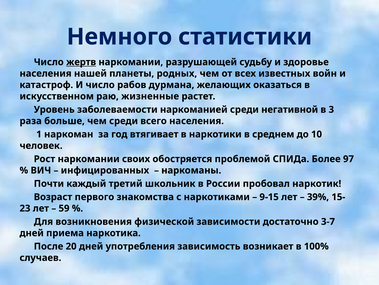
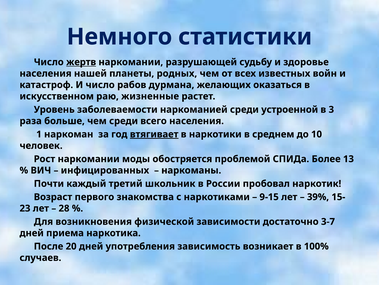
негативной: негативной -> устроенной
втягивает underline: none -> present
своих: своих -> моды
97: 97 -> 13
59: 59 -> 28
